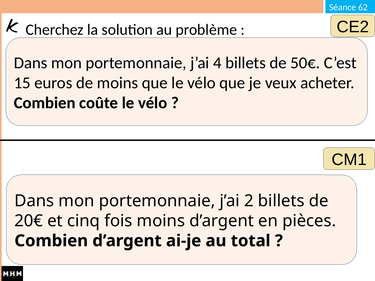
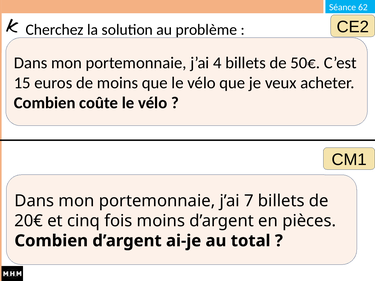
2: 2 -> 7
